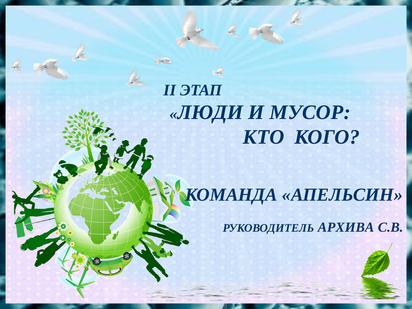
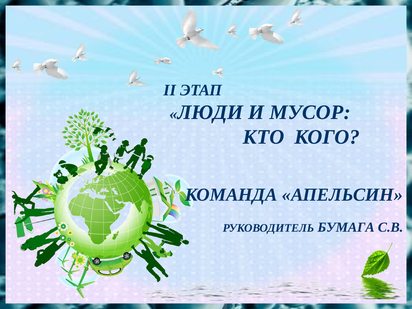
АРХИВА: АРХИВА -> БУМАГА
